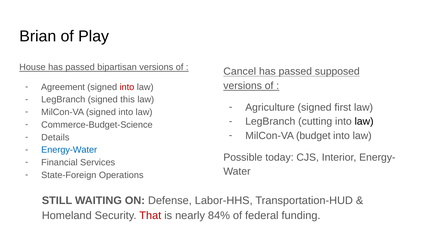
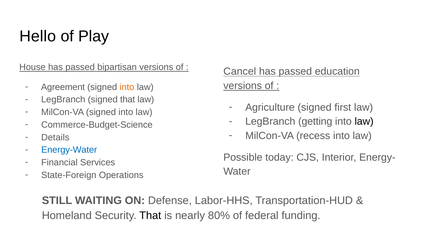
Brian: Brian -> Hello
supposed: supposed -> education
into at (127, 87) colour: red -> orange
signed this: this -> that
cutting: cutting -> getting
budget: budget -> recess
That at (150, 216) colour: red -> black
84%: 84% -> 80%
